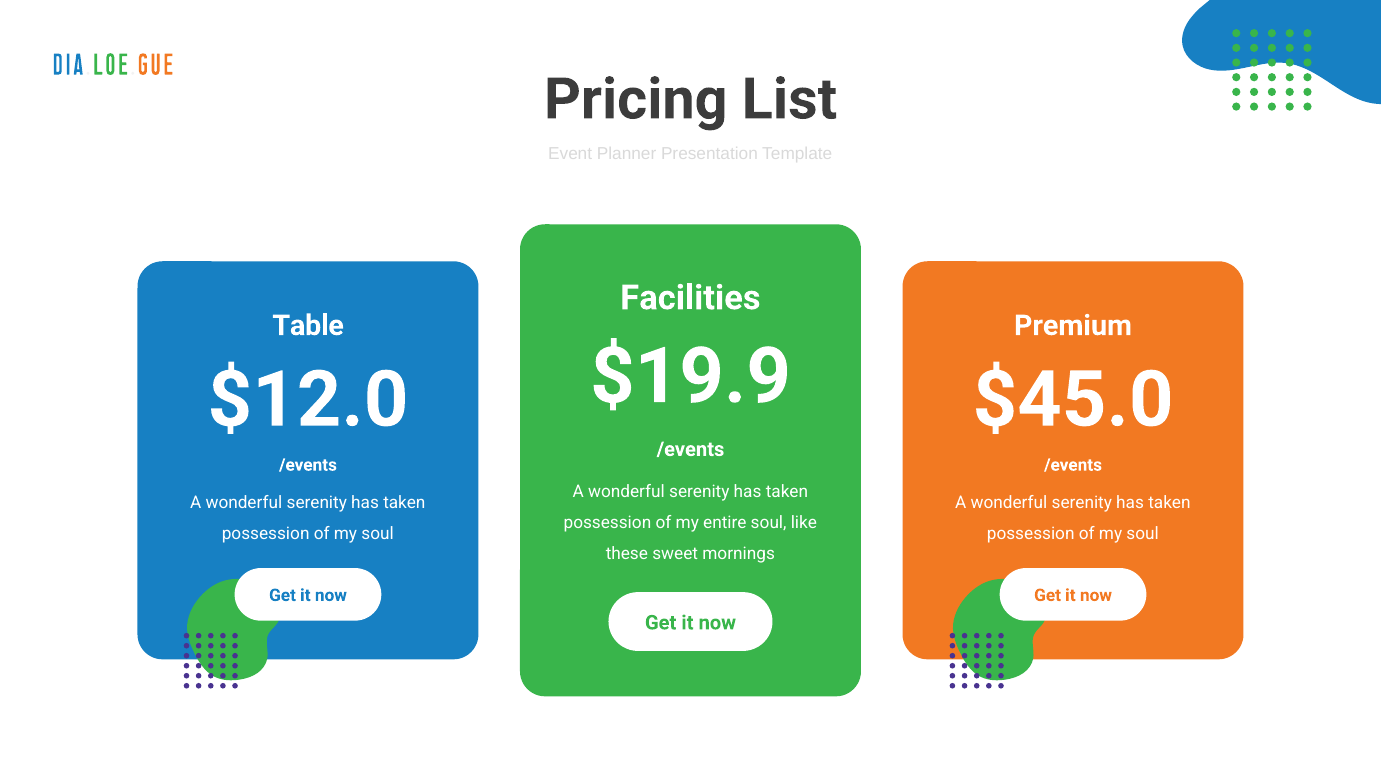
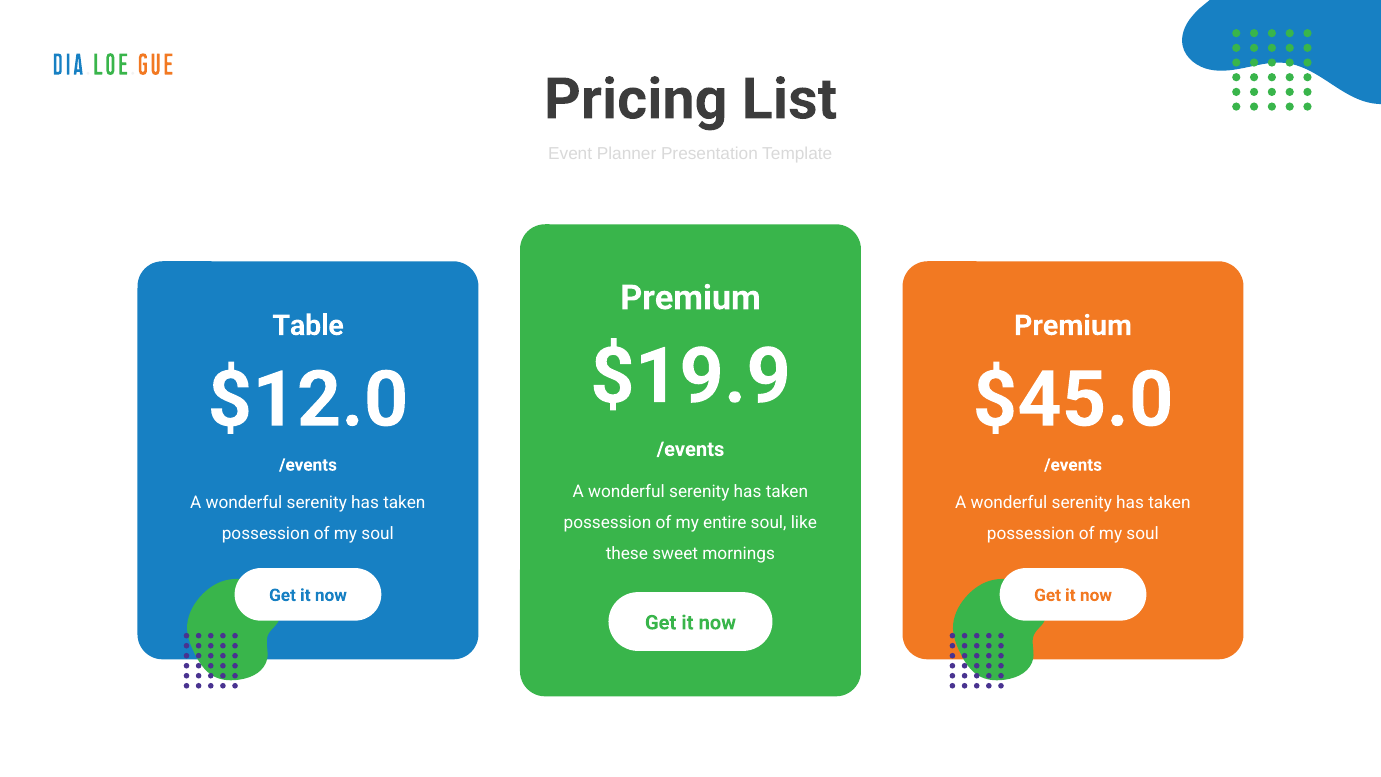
Facilities at (690, 298): Facilities -> Premium
